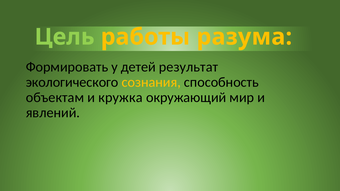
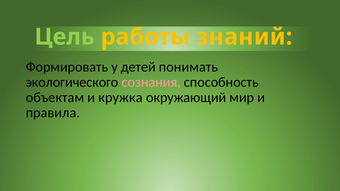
разума: разума -> знаний
результат: результат -> понимать
сознания colour: yellow -> pink
явлений: явлений -> правила
